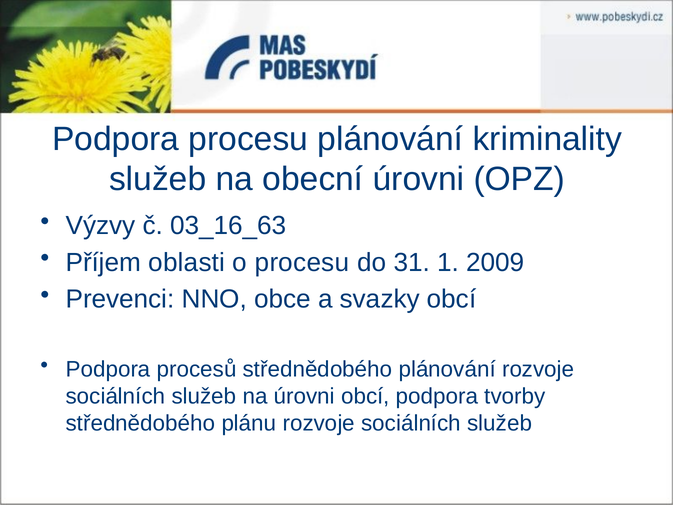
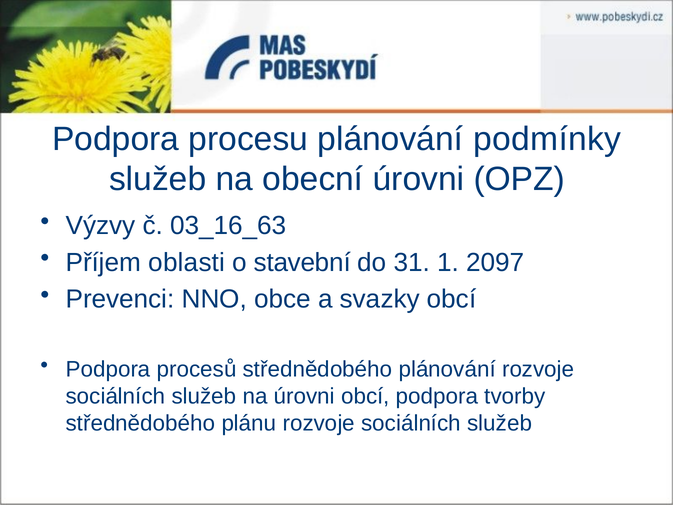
kriminality: kriminality -> podmínky
o procesu: procesu -> stavební
2009: 2009 -> 2097
